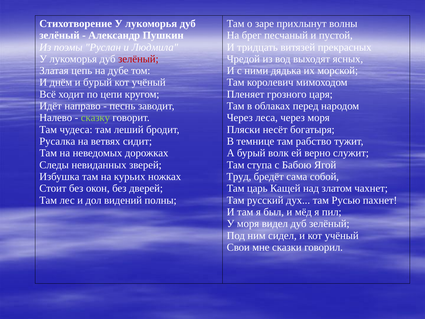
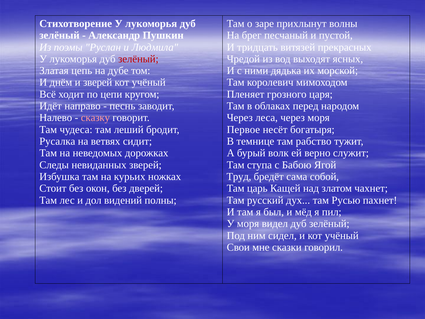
и бурый: бурый -> зверей
сказку colour: light green -> pink
Пляски: Пляски -> Первое
